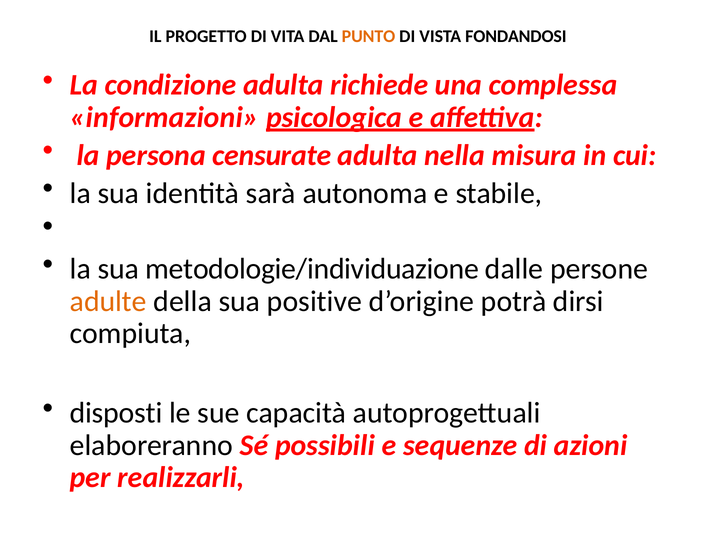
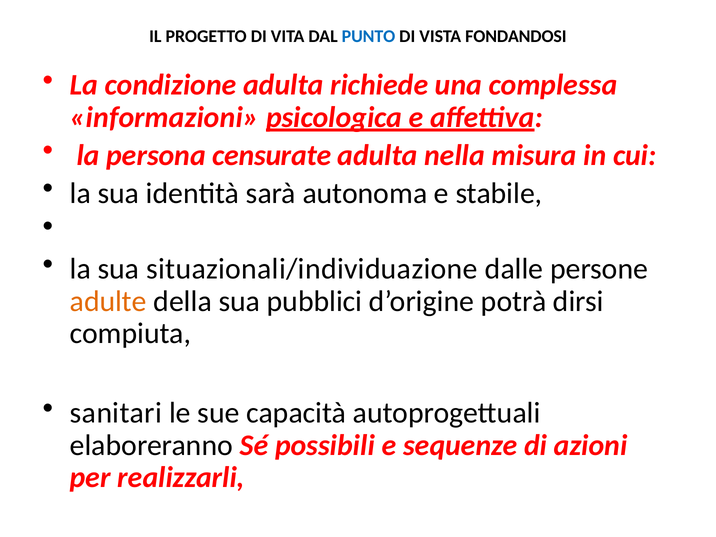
PUNTO colour: orange -> blue
metodologie/individuazione: metodologie/individuazione -> situazionali/individuazione
positive: positive -> pubblici
disposti: disposti -> sanitari
